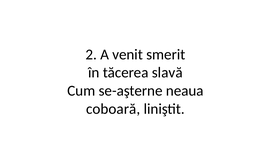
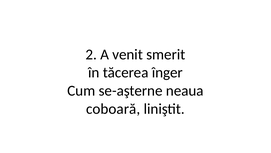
slavă: slavă -> înger
